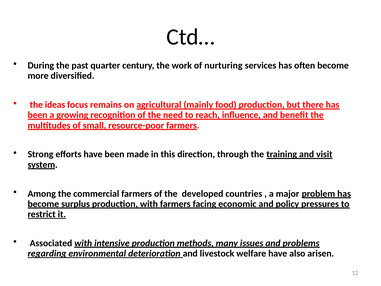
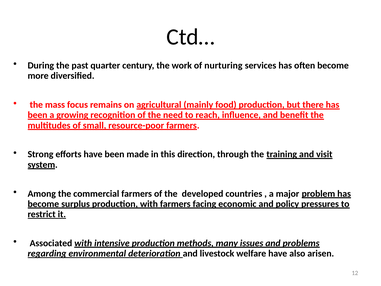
ideas: ideas -> mass
